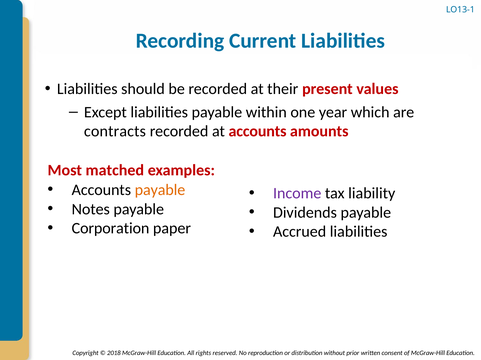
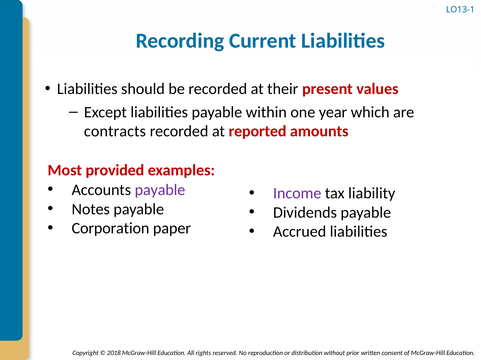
at accounts: accounts -> reported
matched: matched -> provided
payable at (160, 190) colour: orange -> purple
